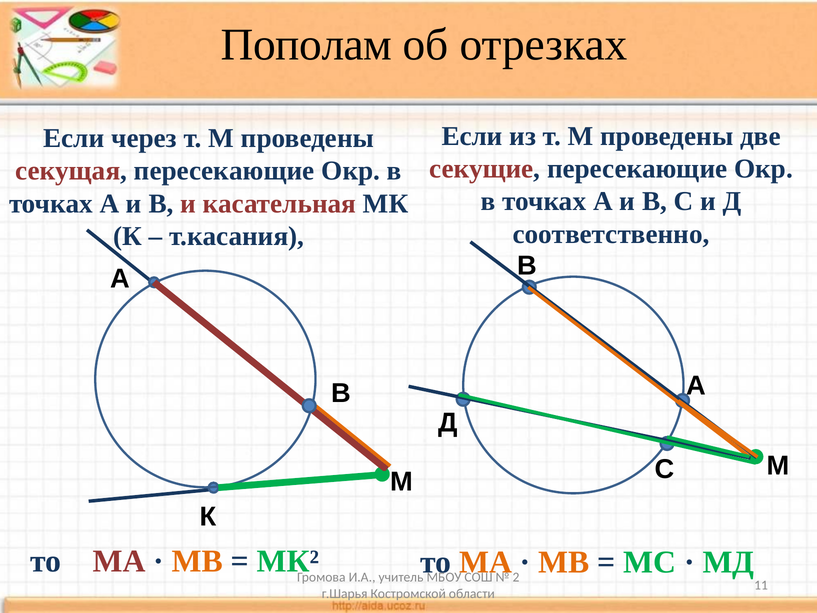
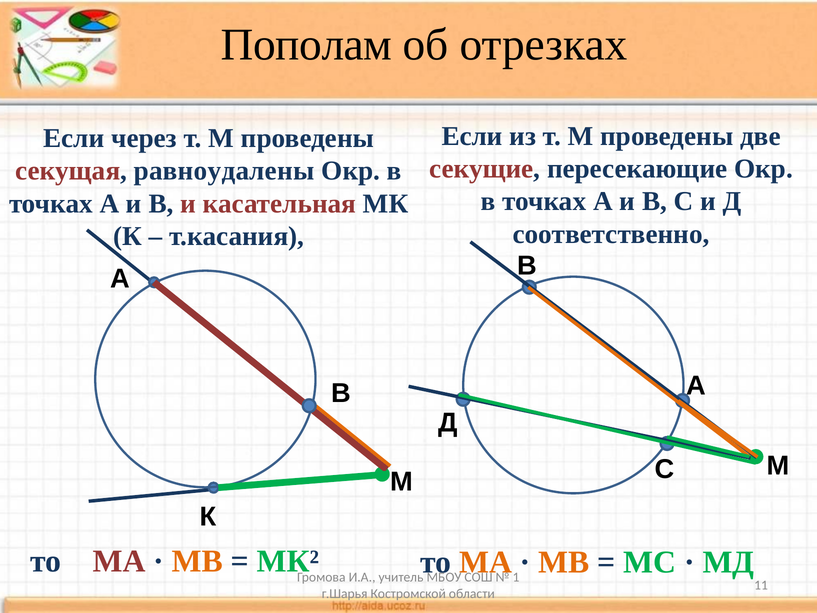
секущая пересекающие: пересекающие -> равноудалены
2: 2 -> 1
